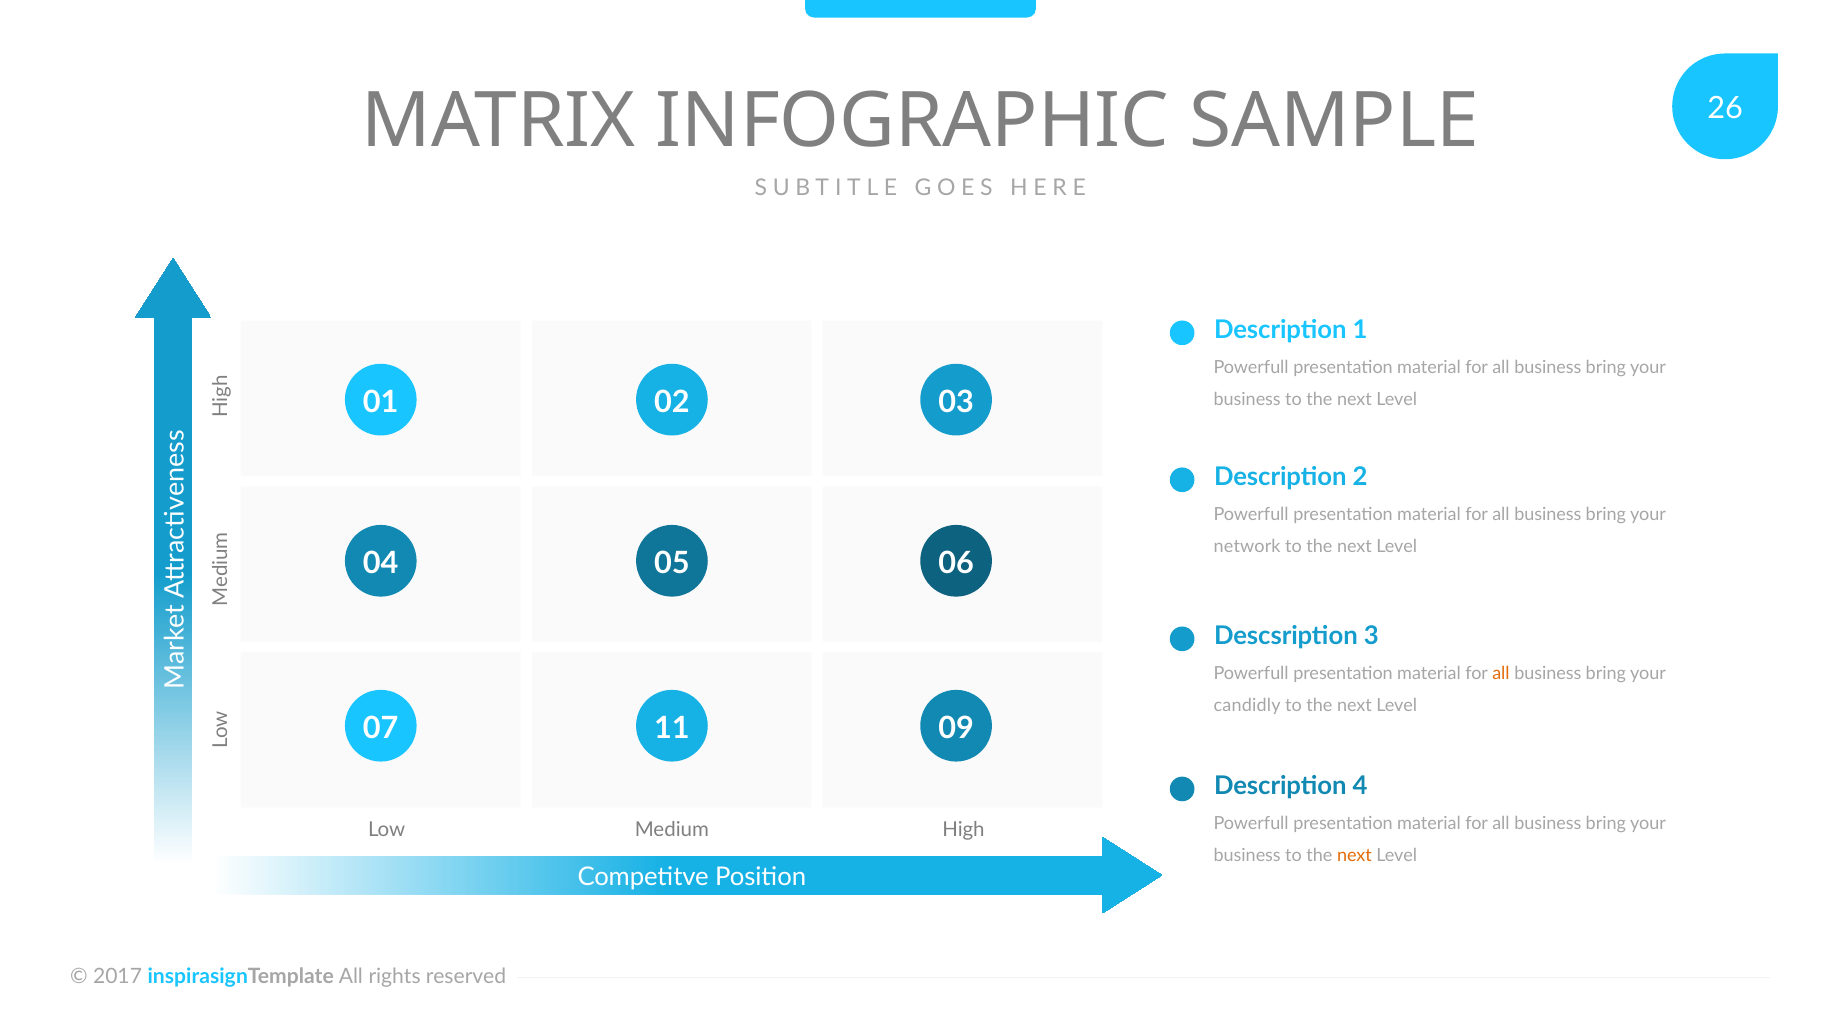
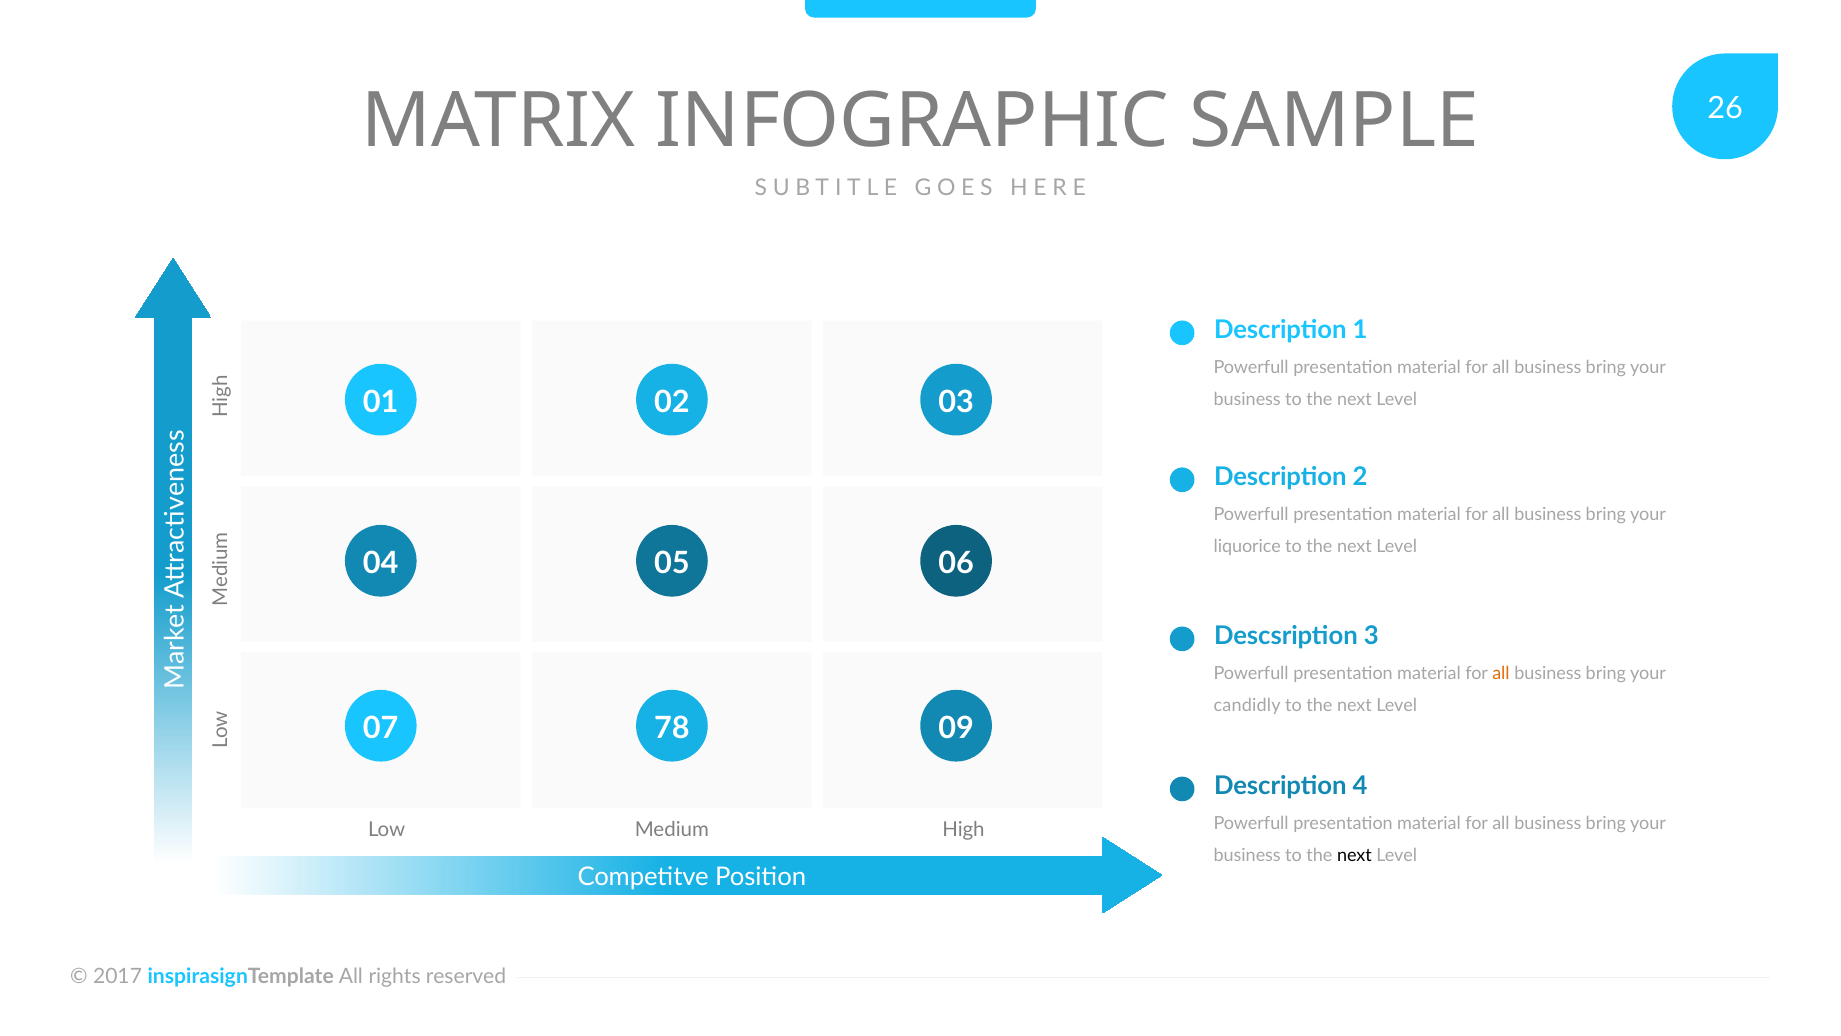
network: network -> liquorice
11: 11 -> 78
next at (1354, 855) colour: orange -> black
